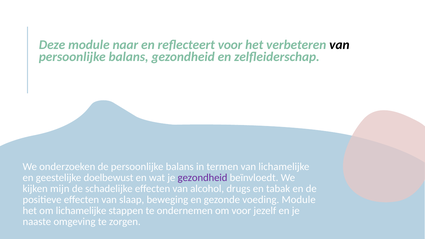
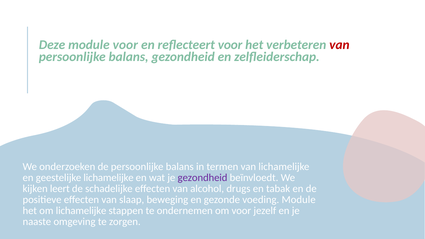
module naar: naar -> voor
van at (339, 45) colour: black -> red
geestelijke doelbewust: doelbewust -> lichamelijke
mijn: mijn -> leert
